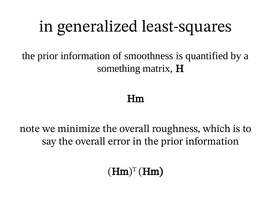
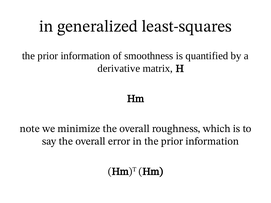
something: something -> derivative
